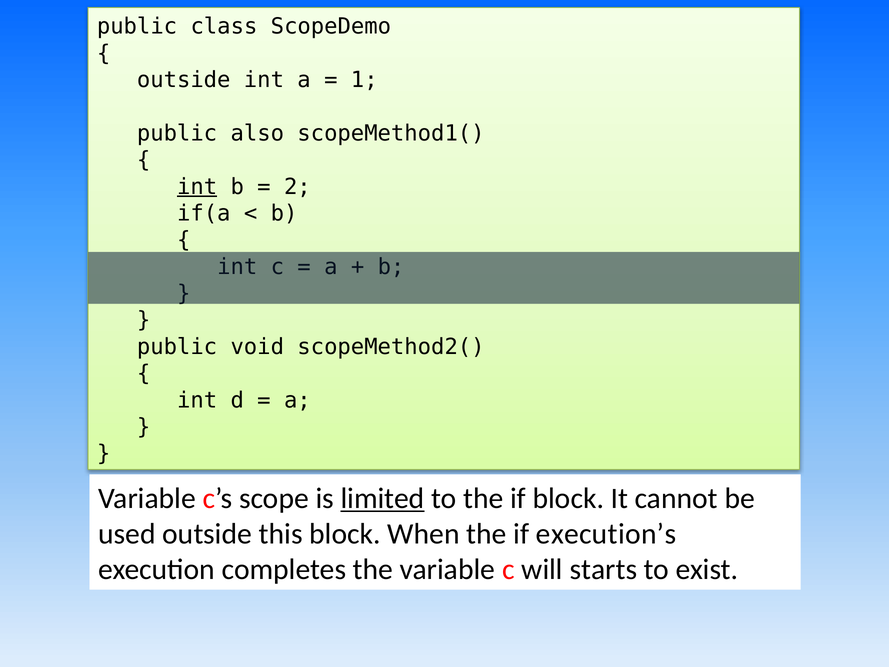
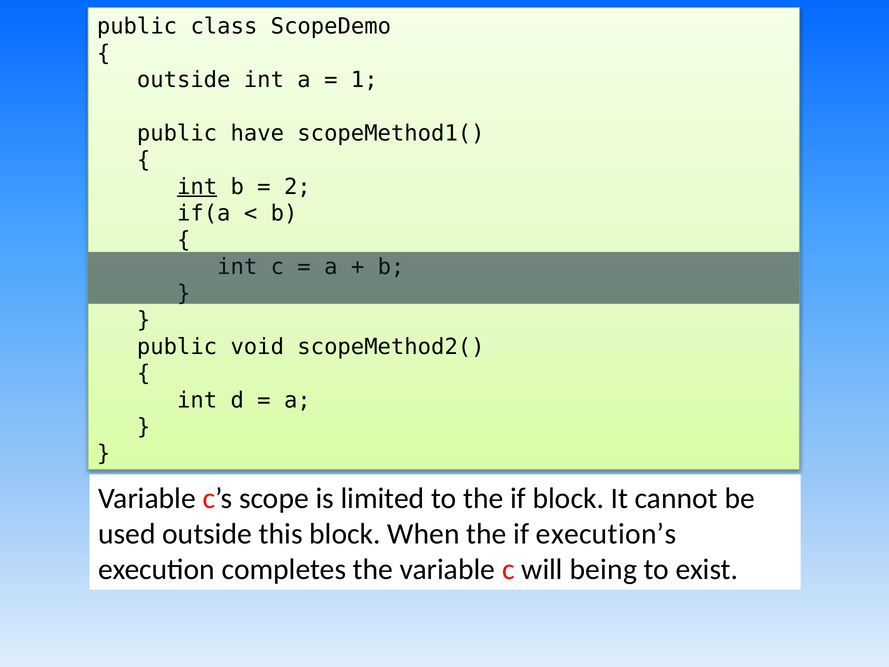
also: also -> have
limited underline: present -> none
starts: starts -> being
